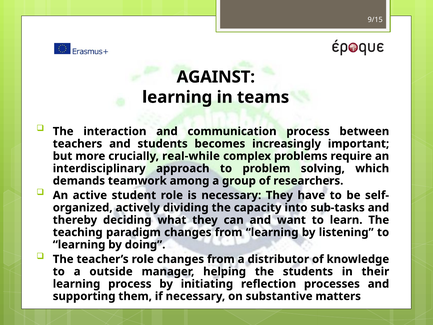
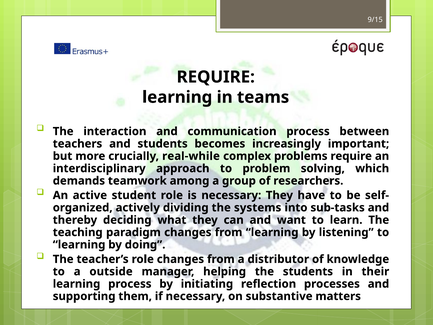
AGAINST at (216, 77): AGAINST -> REQUIRE
capacity: capacity -> systems
